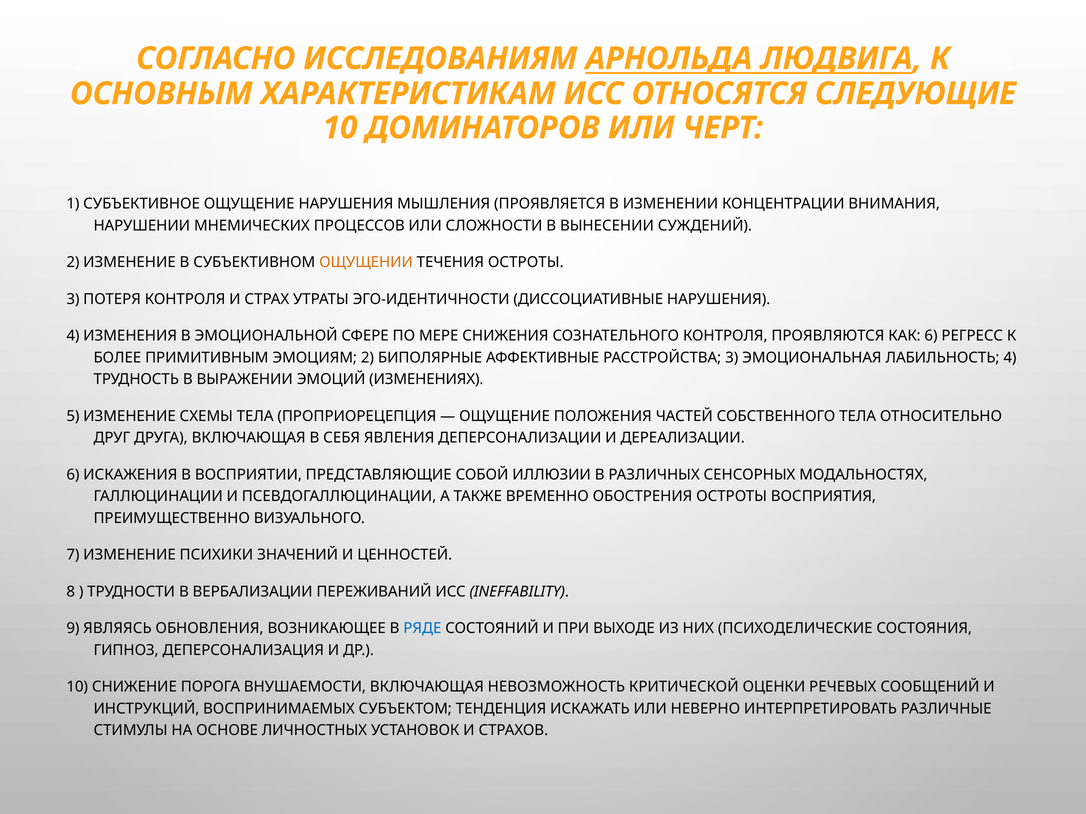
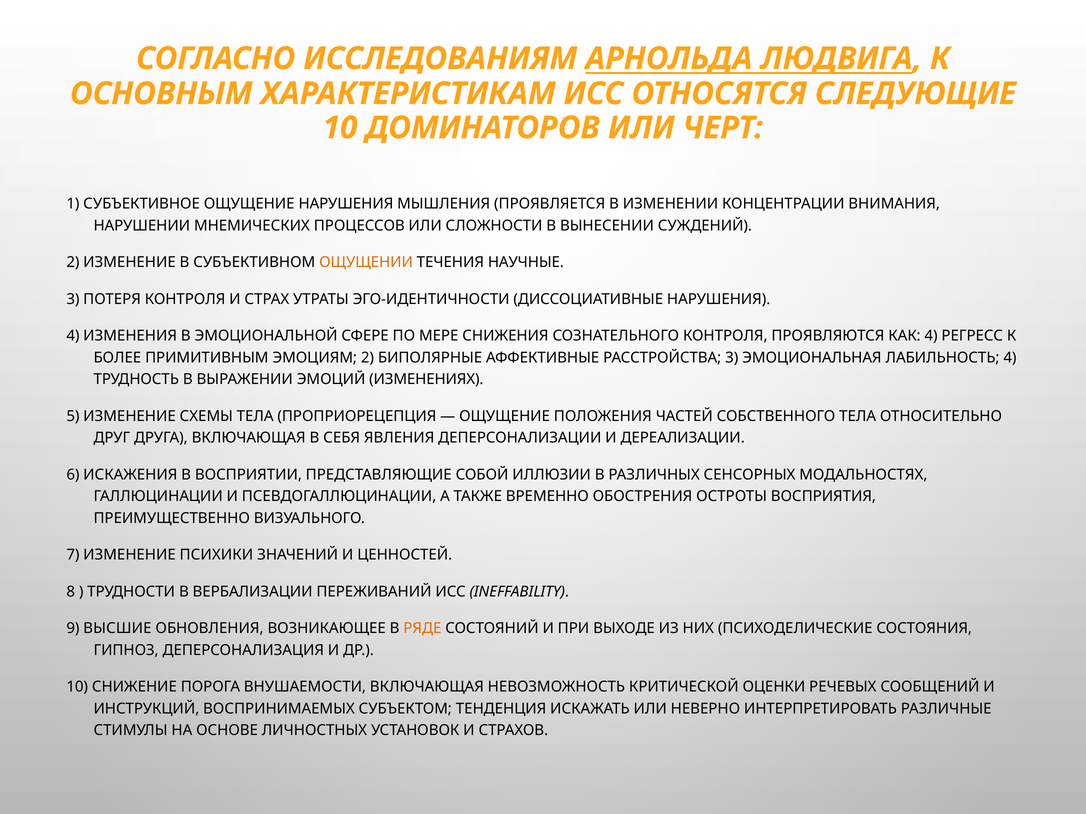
ТЕЧЕНИЯ ОСТРОТЫ: ОСТРОТЫ -> НАУЧНЫЕ
КАК 6: 6 -> 4
ЯВЛЯЯСЬ: ЯВЛЯЯСЬ -> ВЫСШИЕ
РЯДЕ colour: blue -> orange
